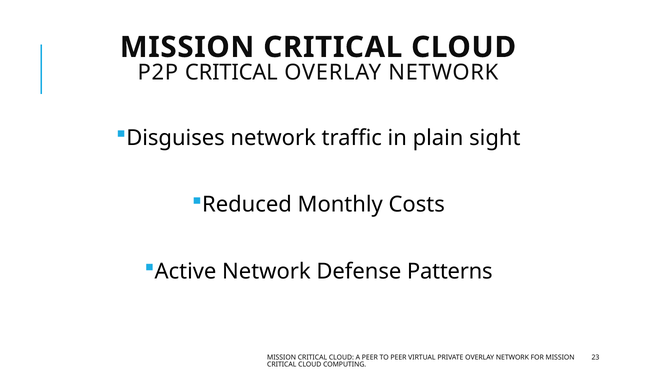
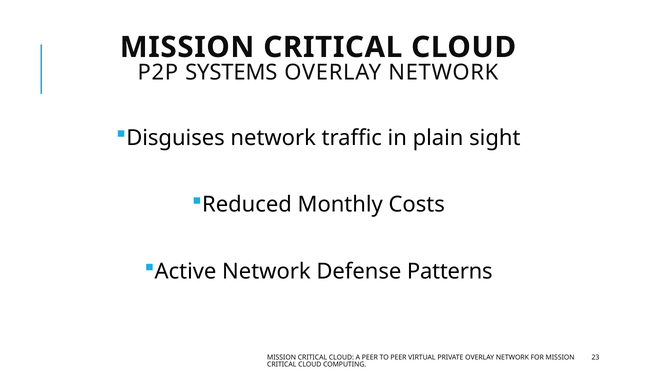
P2P CRITICAL: CRITICAL -> SYSTEMS
